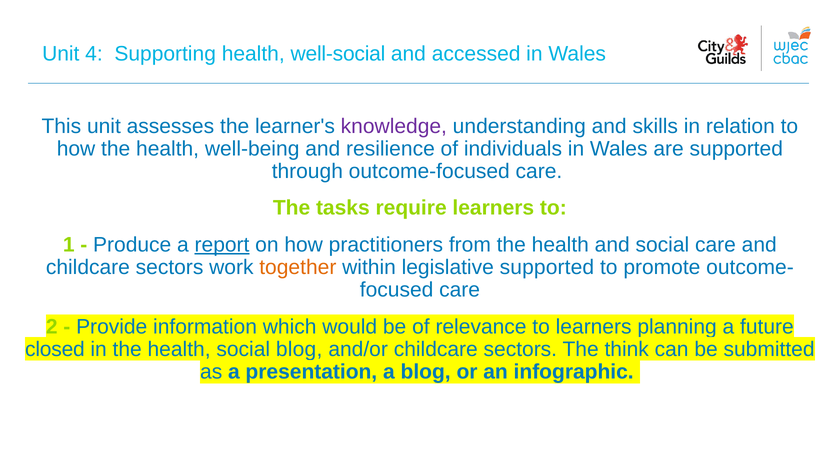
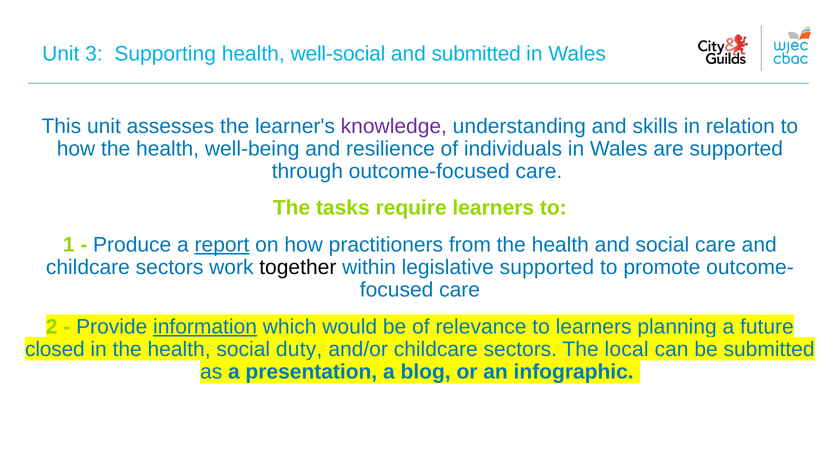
4: 4 -> 3
and accessed: accessed -> submitted
together colour: orange -> black
information underline: none -> present
social blog: blog -> duty
think: think -> local
